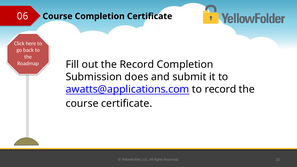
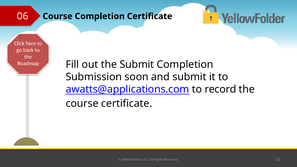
the Record: Record -> Submit
does: does -> soon
